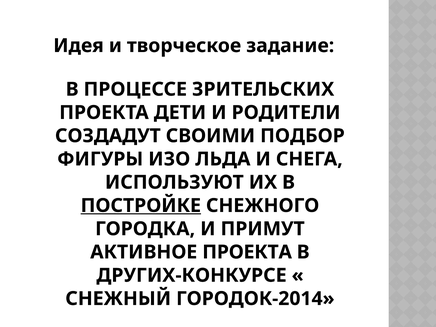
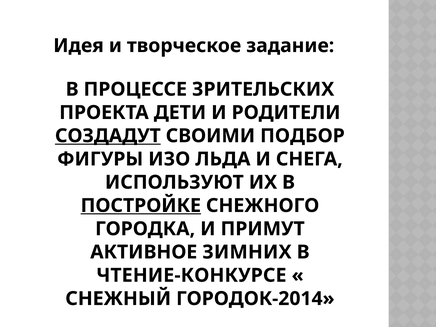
СОЗДАДУТ underline: none -> present
АКТИВНОЕ ПРОЕКТА: ПРОЕКТА -> ЗИМНИХ
ДРУГИХ-КОНКУРСЕ: ДРУГИХ-КОНКУРСЕ -> ЧТЕНИЕ-КОНКУРСЕ
